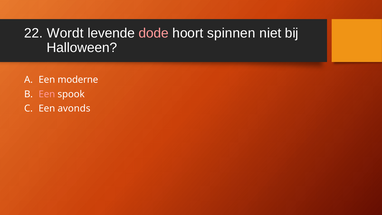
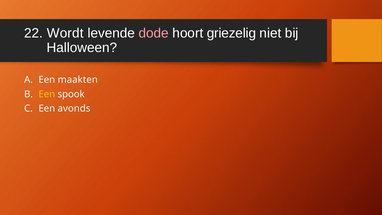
spinnen: spinnen -> griezelig
moderne: moderne -> maakten
Een at (47, 94) colour: pink -> yellow
